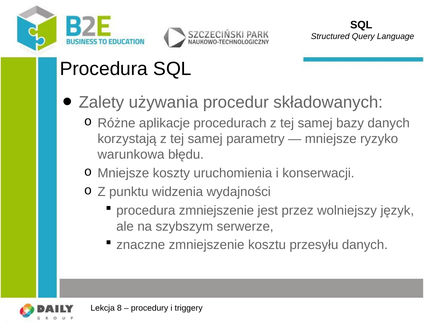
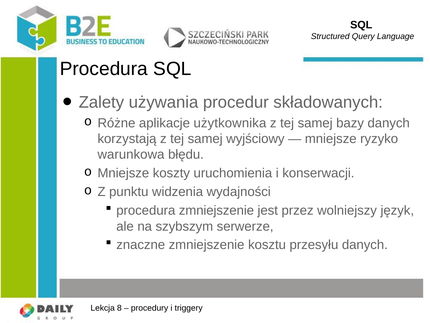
procedurach: procedurach -> użytkownika
parametry: parametry -> wyjściowy
